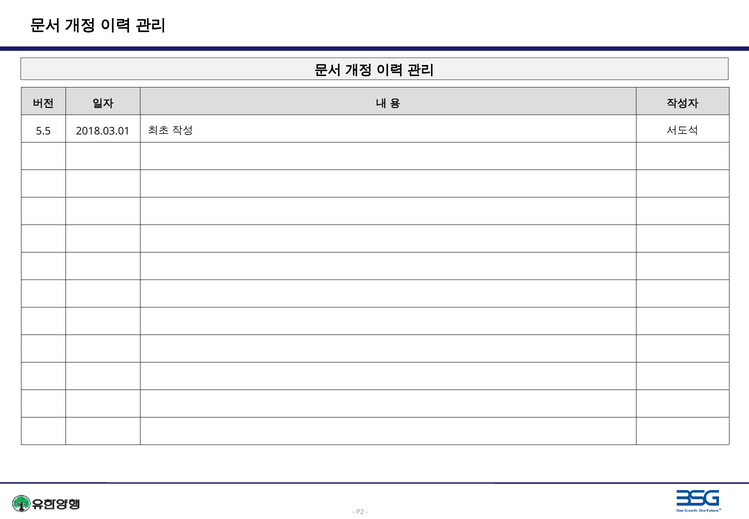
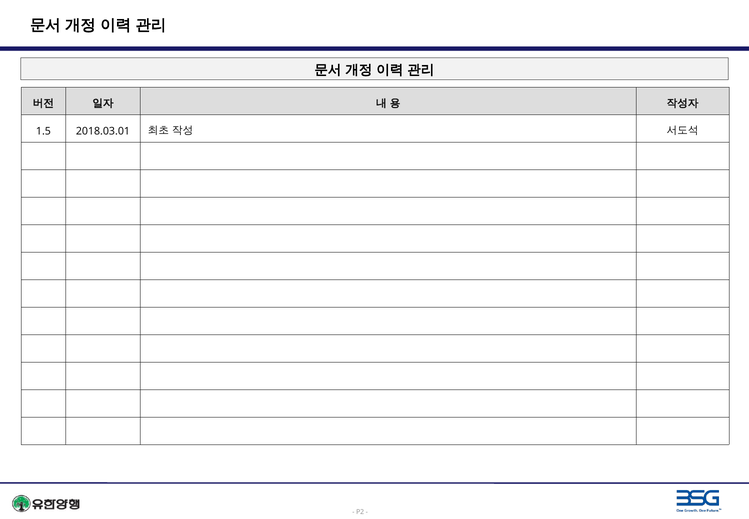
5.5: 5.5 -> 1.5
